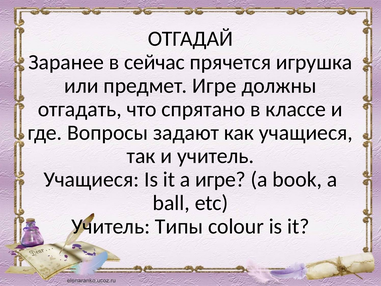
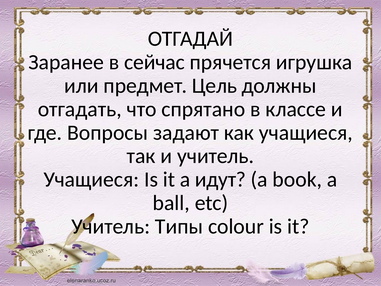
предмет Игре: Игре -> Цель
a игре: игре -> идут
